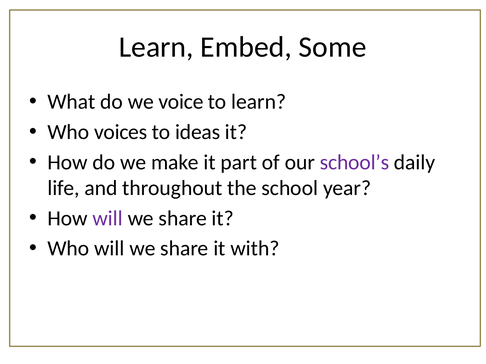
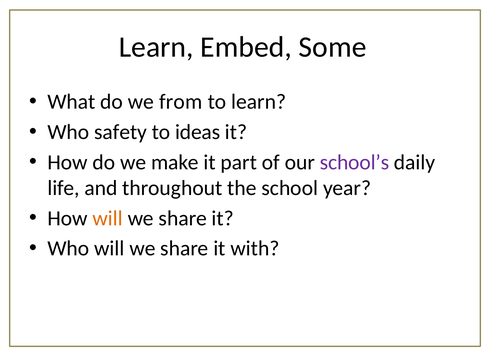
voice: voice -> from
voices: voices -> safety
will at (108, 219) colour: purple -> orange
